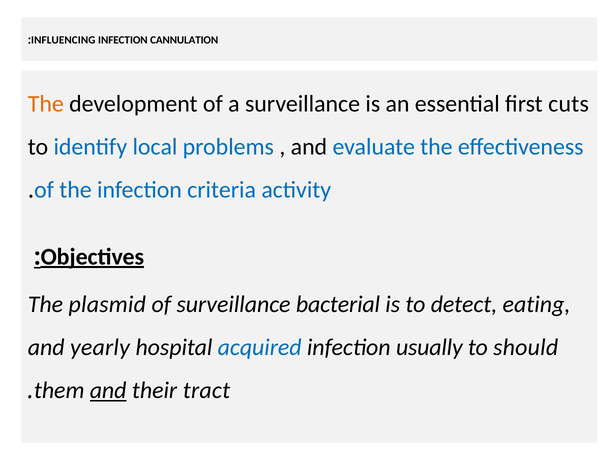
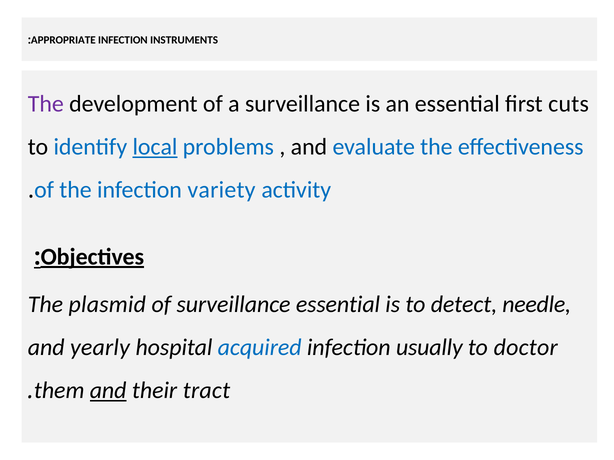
INFLUENCING: INFLUENCING -> APPROPRIATE
CANNULATION: CANNULATION -> INSTRUMENTS
The at (46, 104) colour: orange -> purple
local underline: none -> present
criteria: criteria -> variety
surveillance bacterial: bacterial -> essential
eating: eating -> needle
should: should -> doctor
